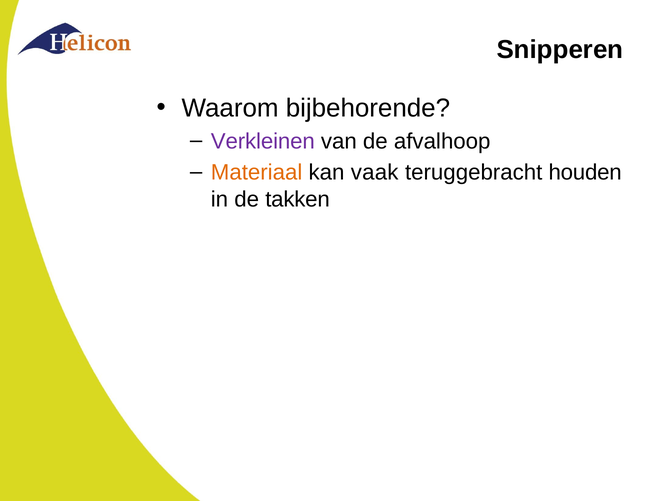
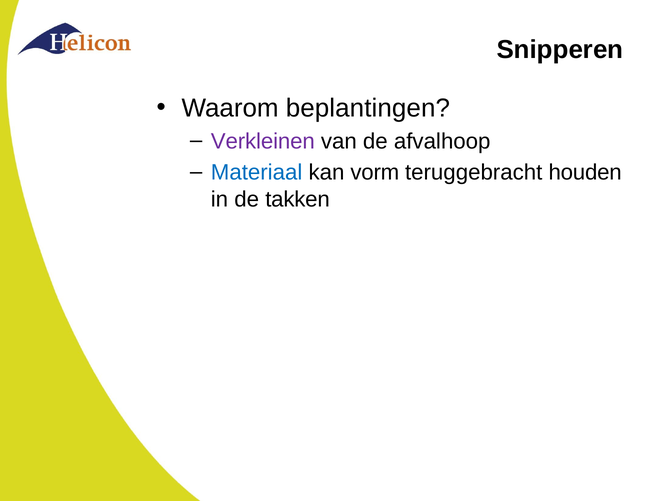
bijbehorende: bijbehorende -> beplantingen
Materiaal colour: orange -> blue
vaak: vaak -> vorm
